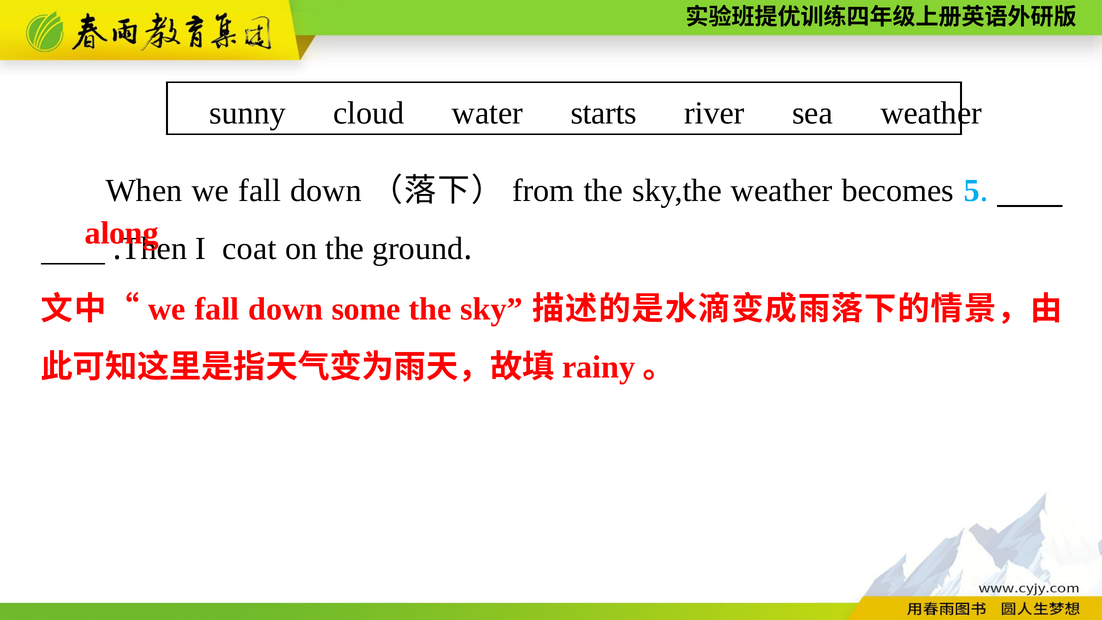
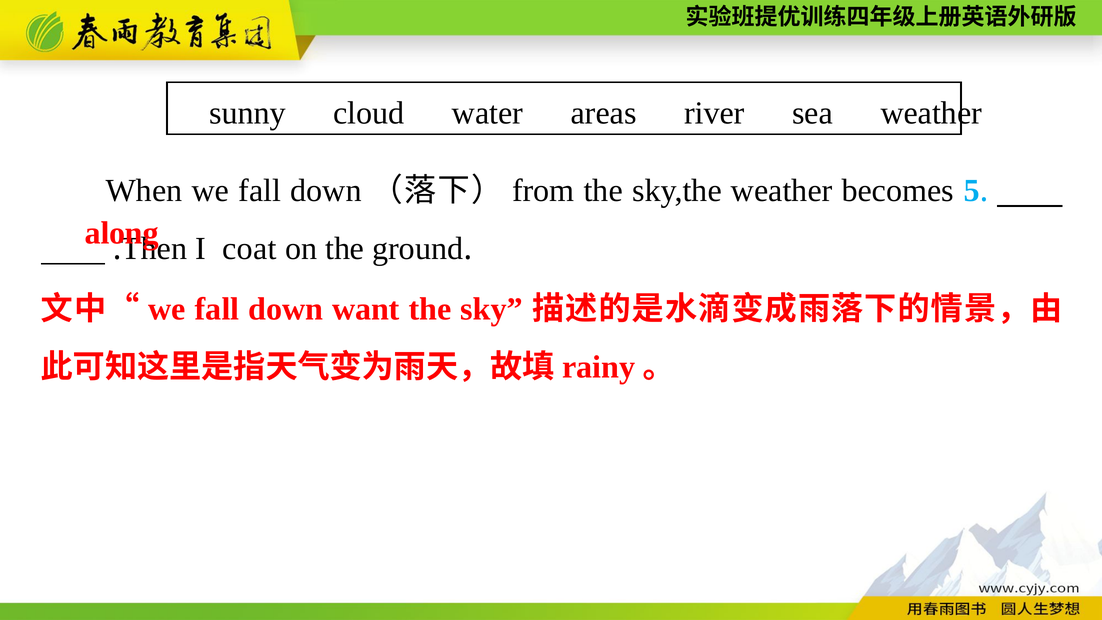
starts: starts -> areas
some: some -> want
